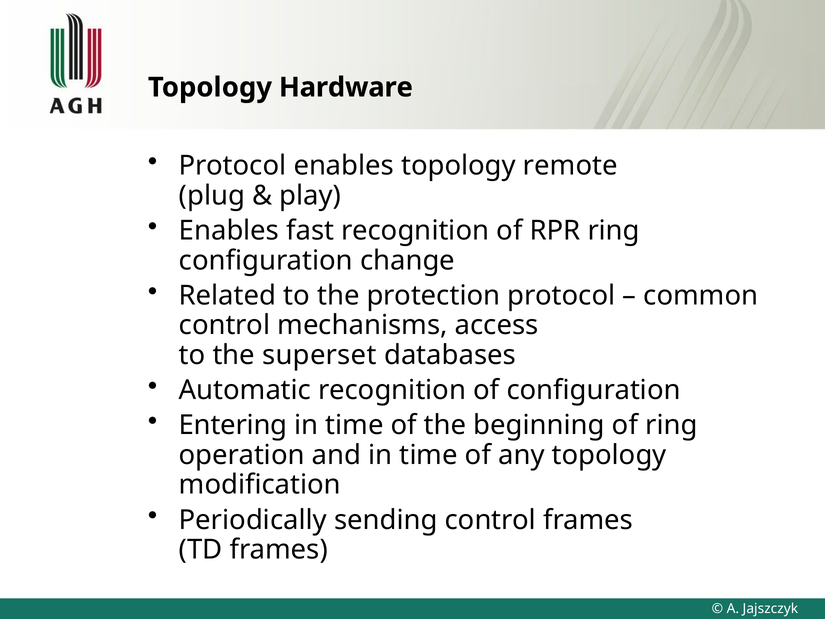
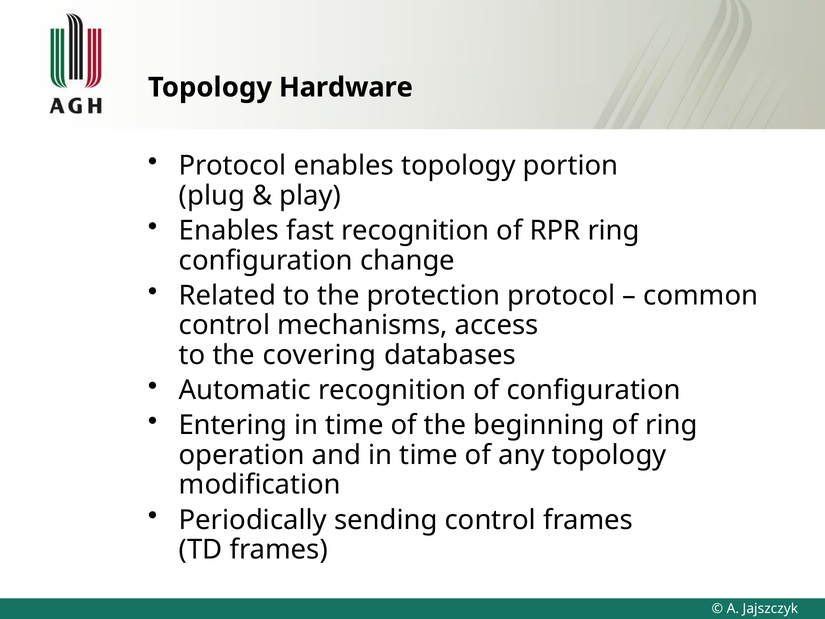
remote: remote -> portion
superset: superset -> covering
